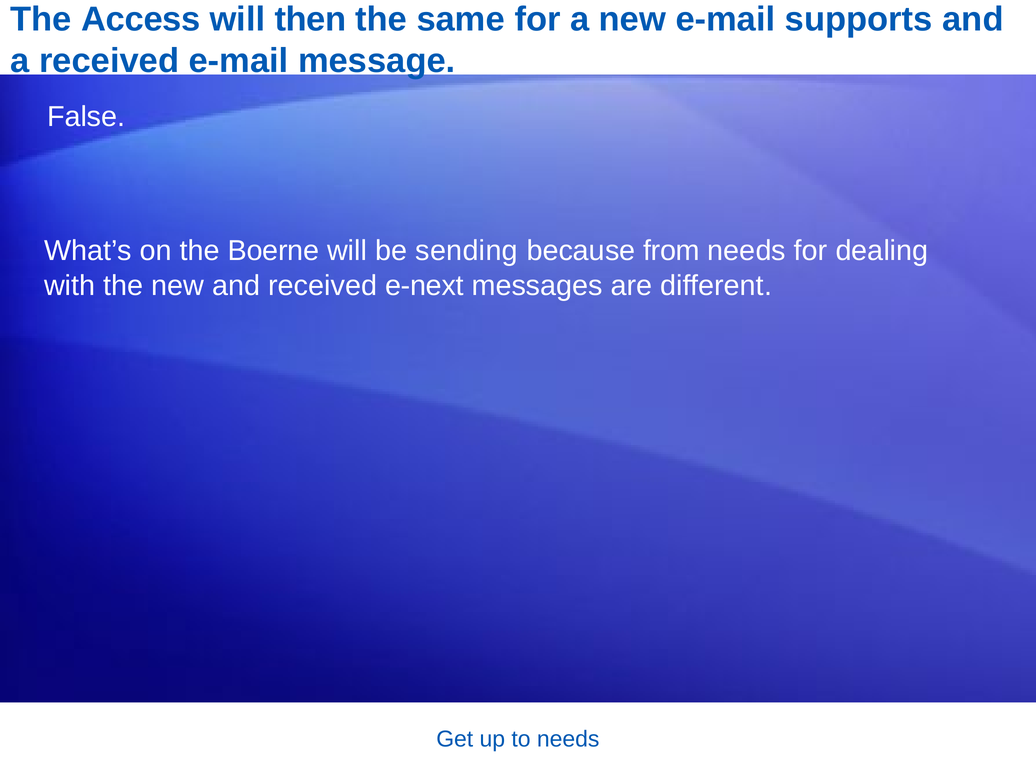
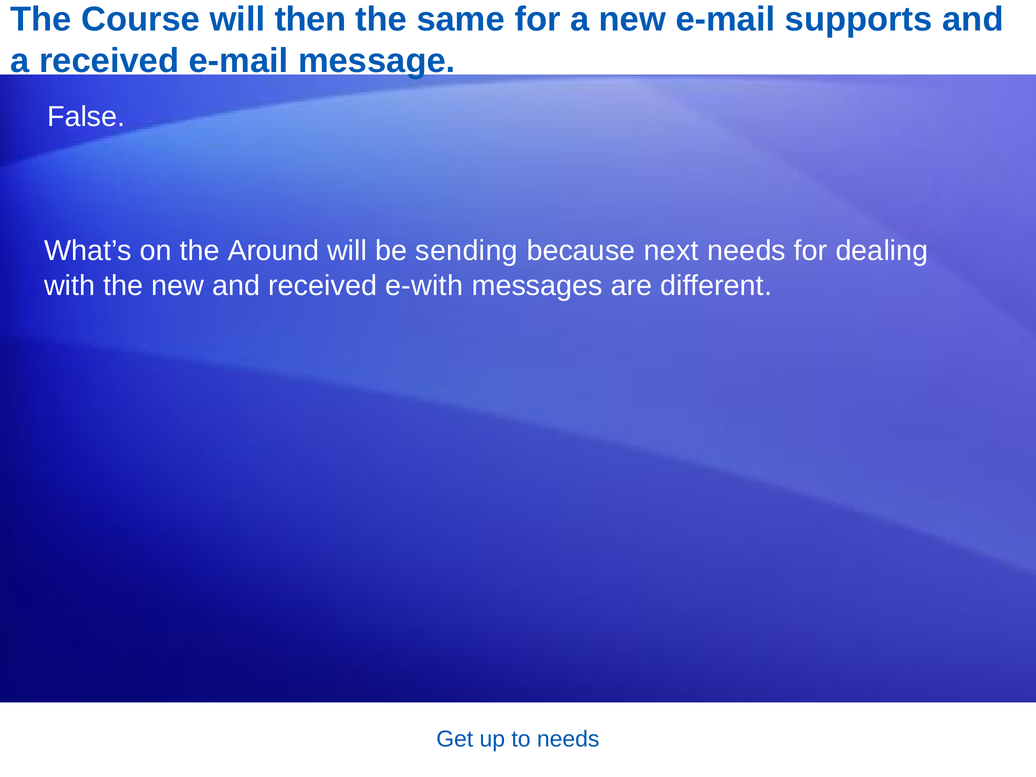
Access: Access -> Course
Boerne: Boerne -> Around
from: from -> next
e-next: e-next -> e-with
